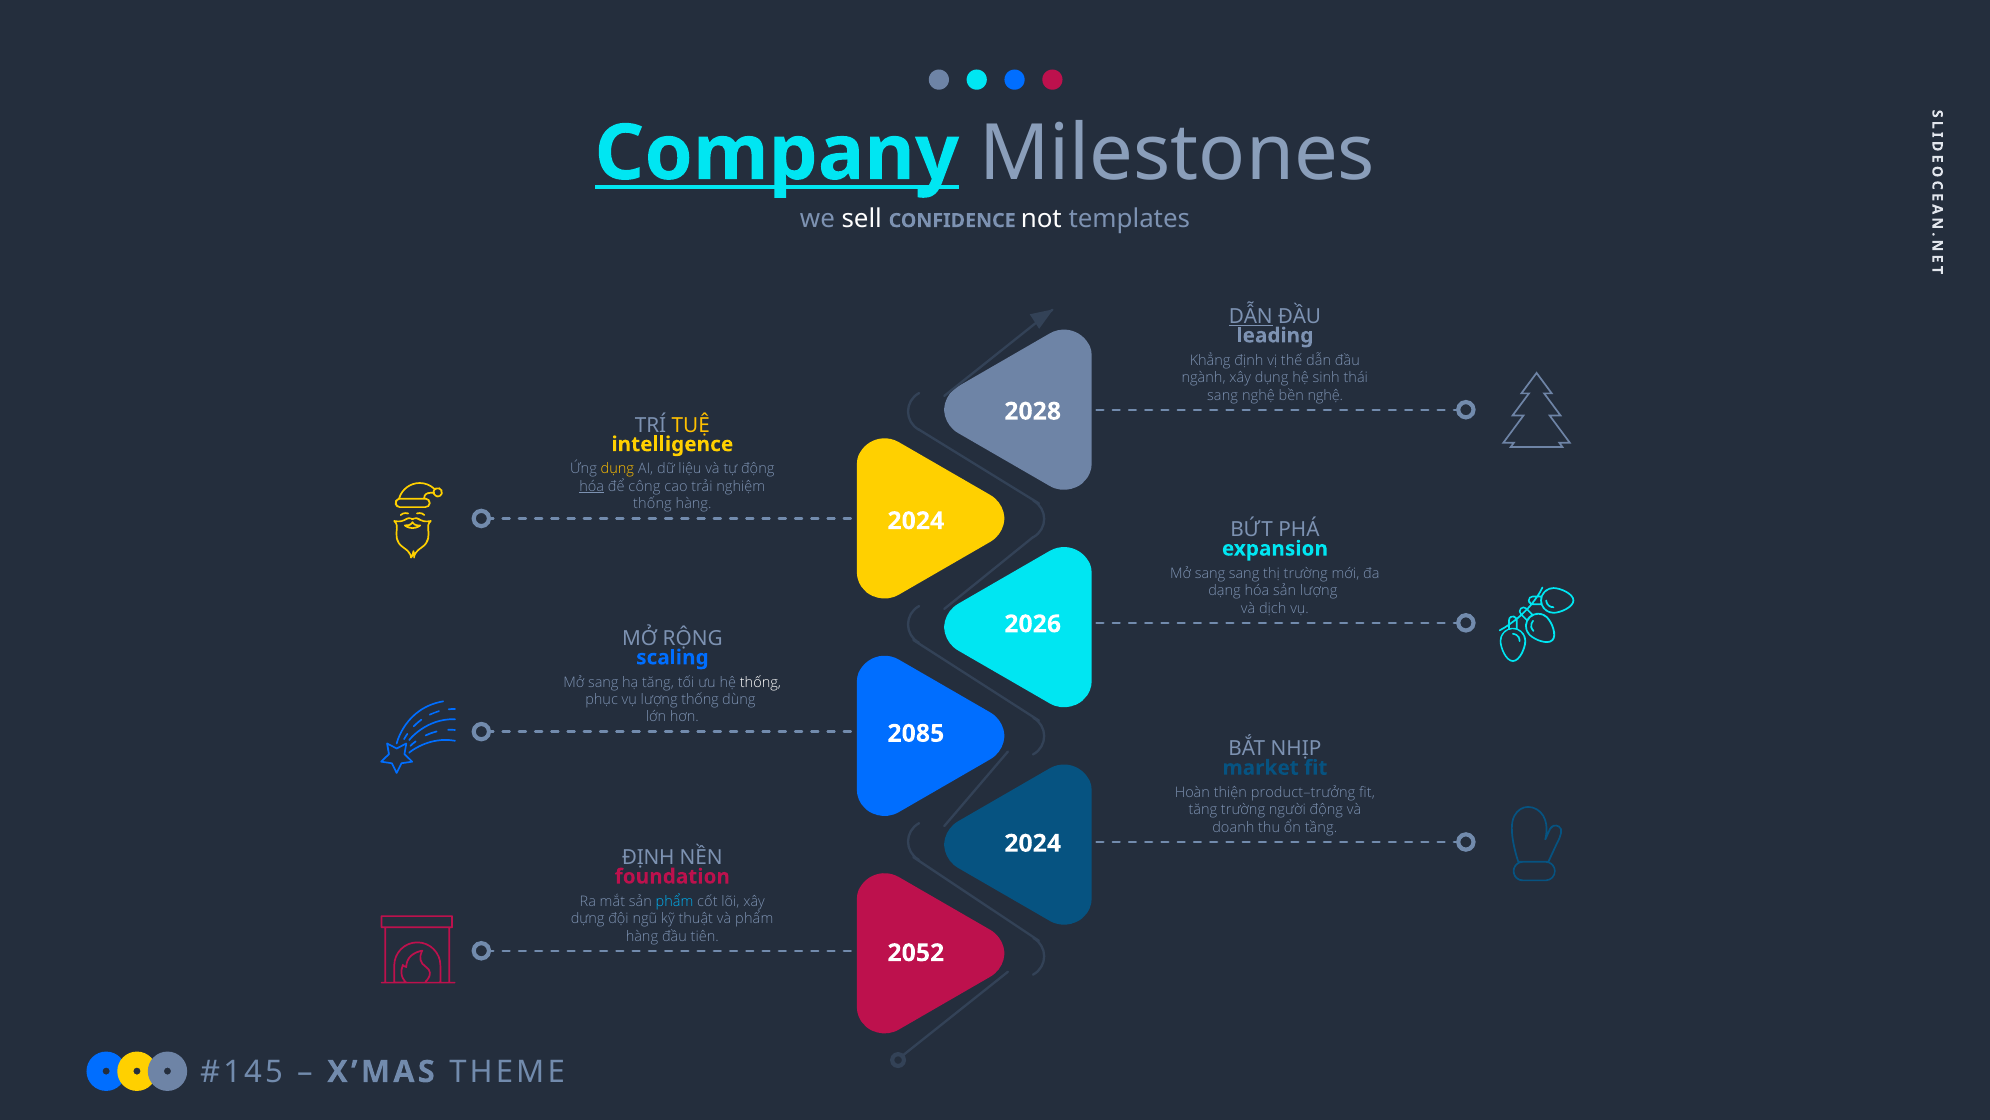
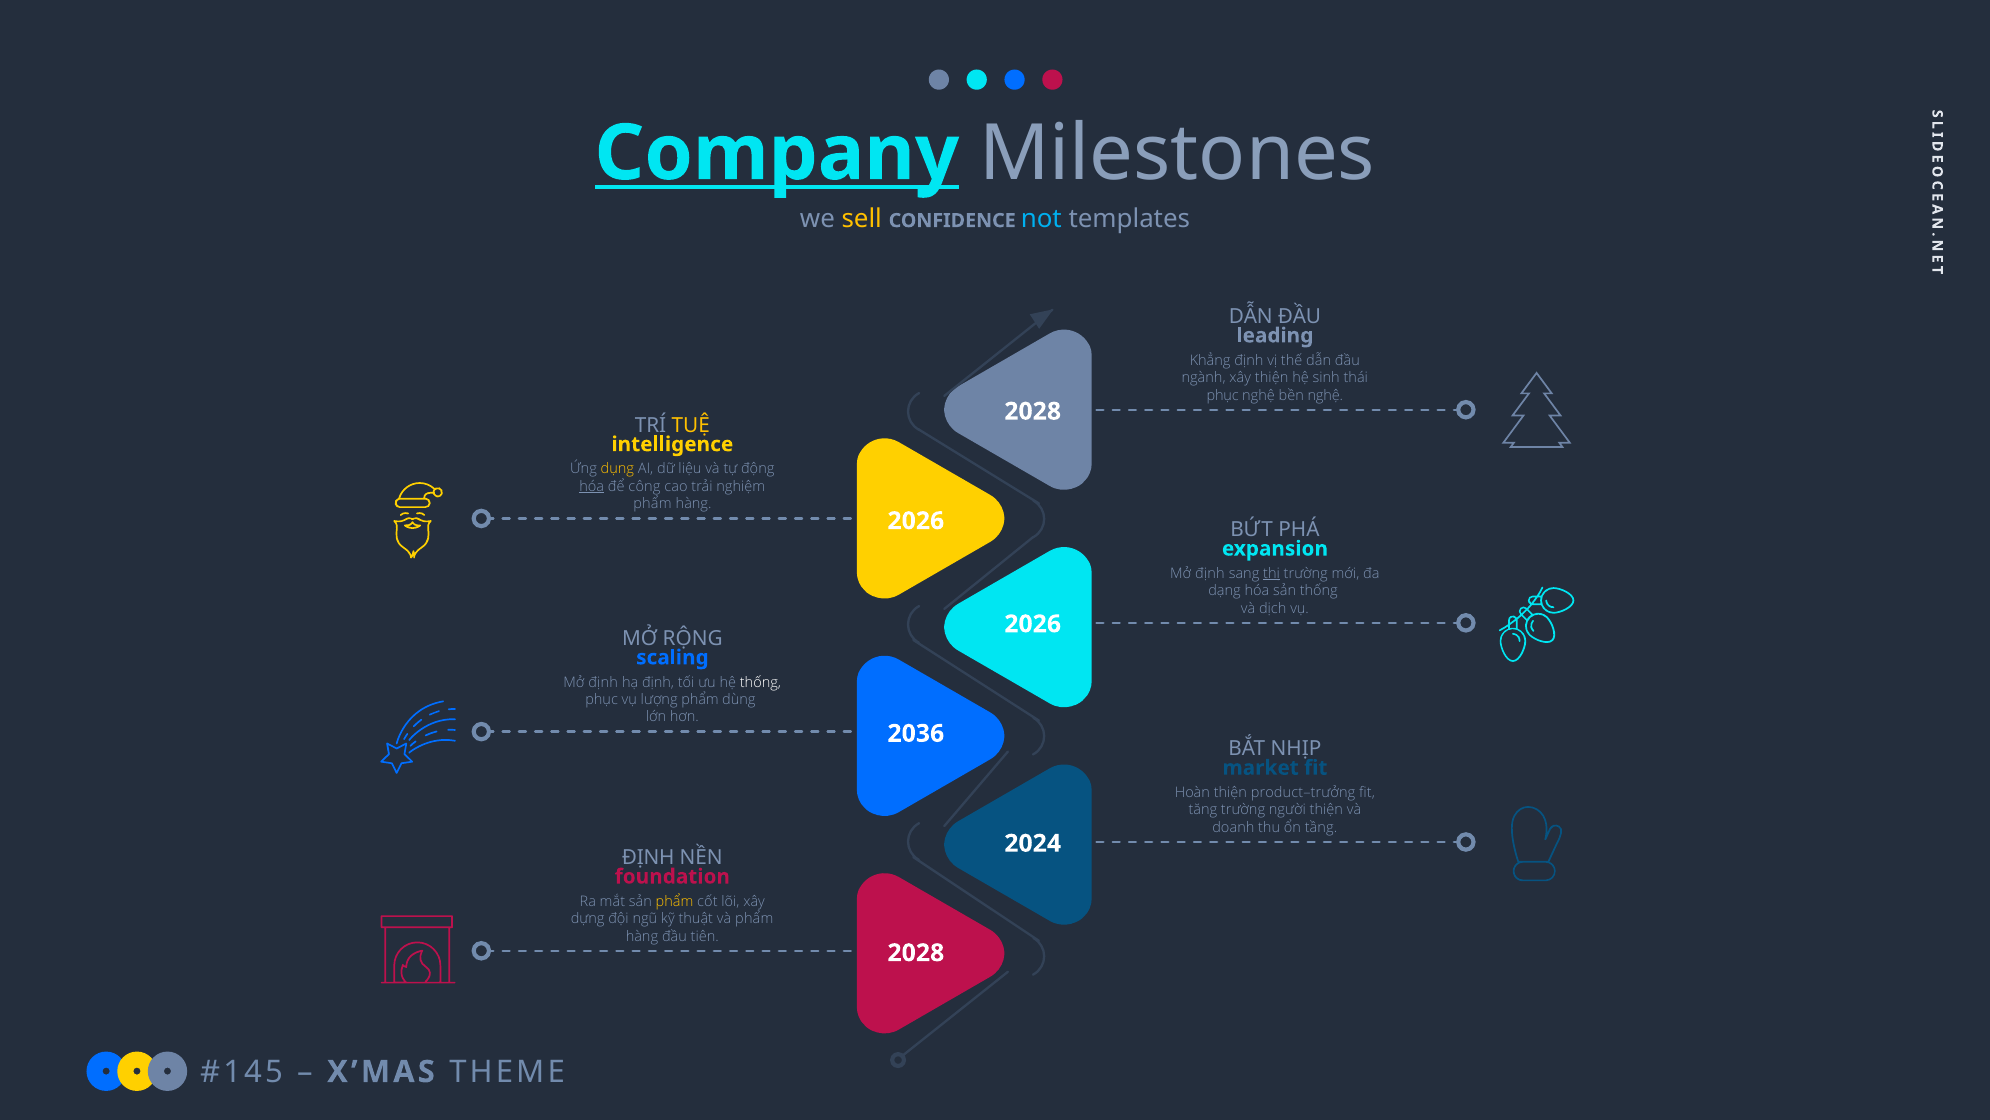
sell colour: white -> yellow
not colour: white -> light blue
DẪN at (1251, 317) underline: present -> none
xây dụng: dụng -> thiện
sang at (1223, 395): sang -> phục
thống at (653, 504): thống -> phẩm
2024 at (916, 521): 2024 -> 2026
sang at (1210, 573): sang -> định
thị underline: none -> present
sản lượng: lượng -> thống
sang at (603, 682): sang -> định
hạ tăng: tăng -> định
lượng thống: thống -> phẩm
2085: 2085 -> 2036
người động: động -> thiện
phẩm at (675, 901) colour: light blue -> yellow
2052 at (916, 952): 2052 -> 2028
